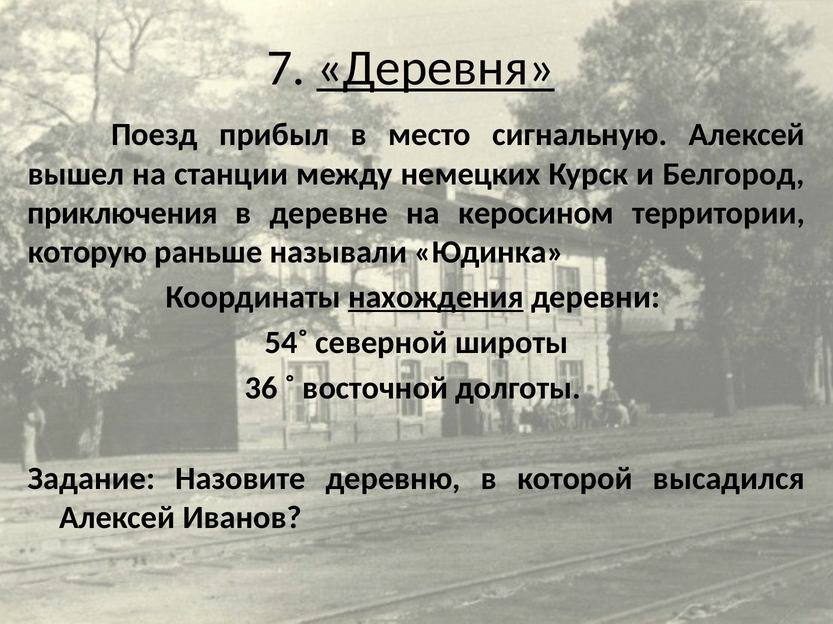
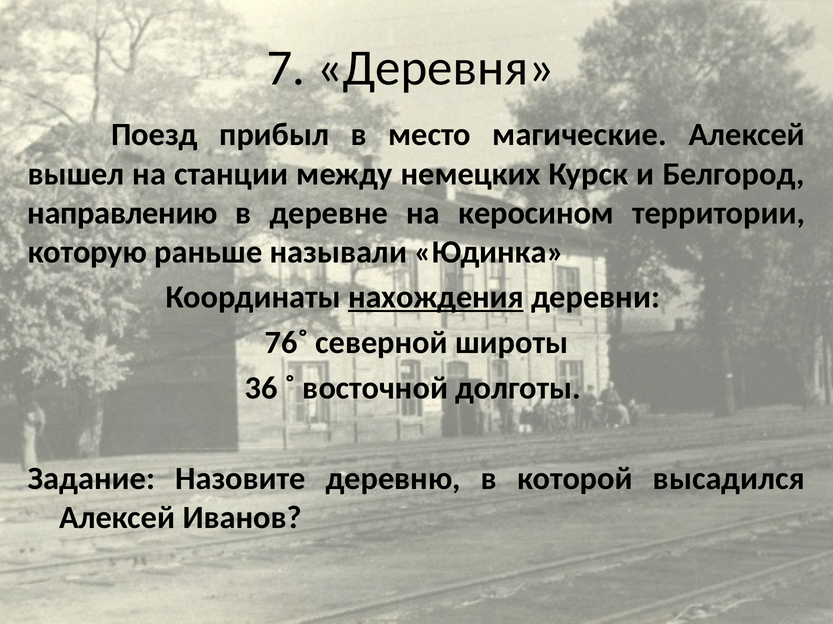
Деревня underline: present -> none
сигнальную: сигнальную -> магические
приключения: приключения -> направлению
54˚: 54˚ -> 76˚
